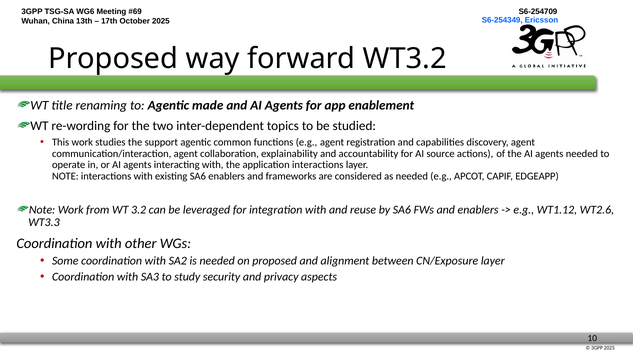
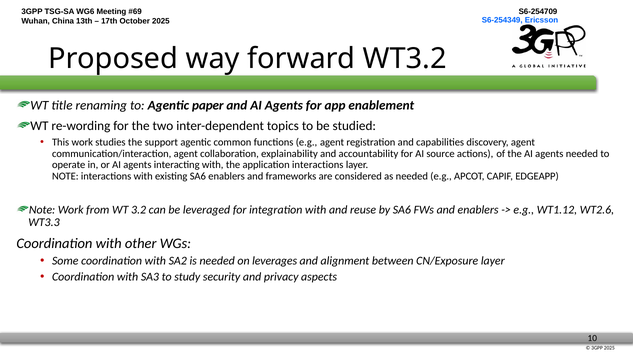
made: made -> paper
on proposed: proposed -> leverages
